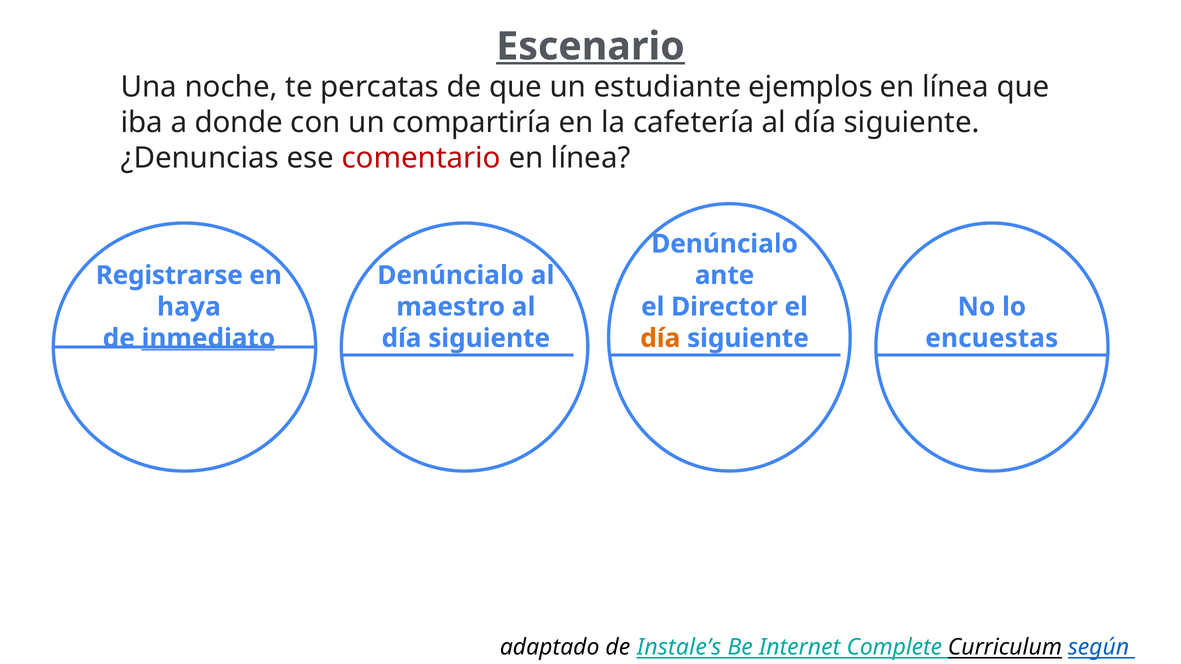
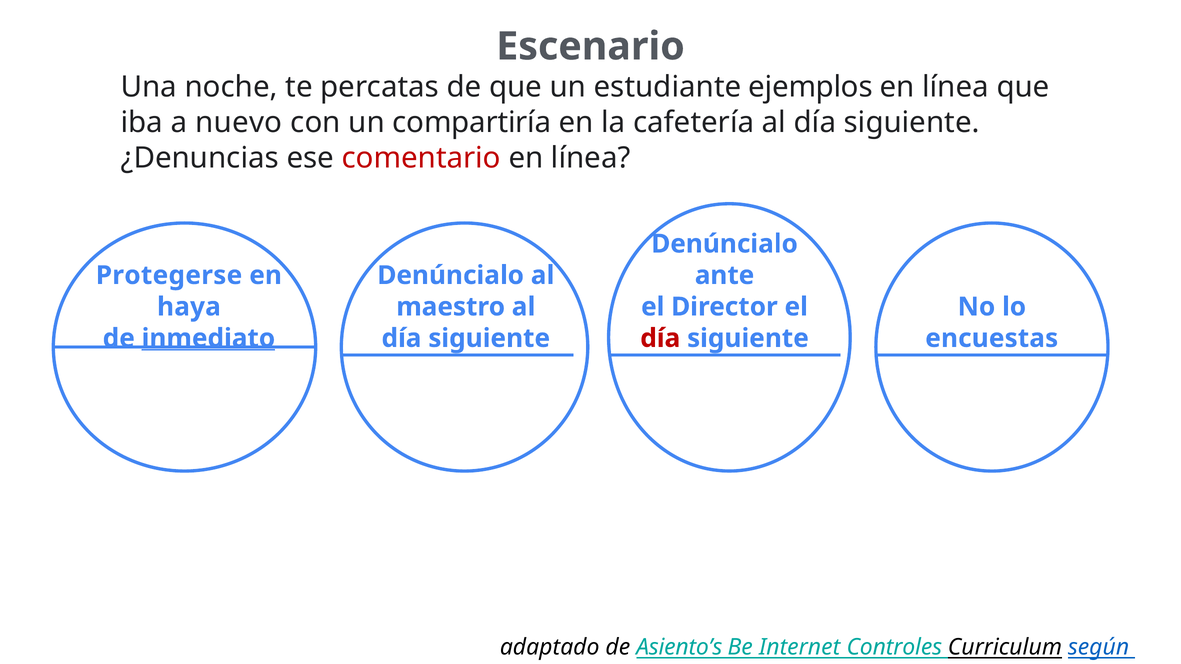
Escenario underline: present -> none
donde: donde -> nuevo
Registrarse: Registrarse -> Protegerse
día at (660, 338) colour: orange -> red
Instale’s: Instale’s -> Asiento’s
Complete: Complete -> Controles
